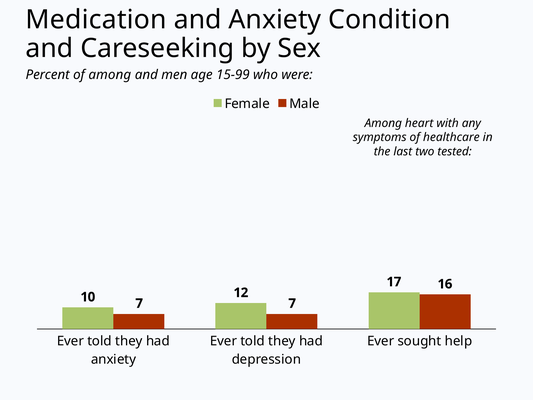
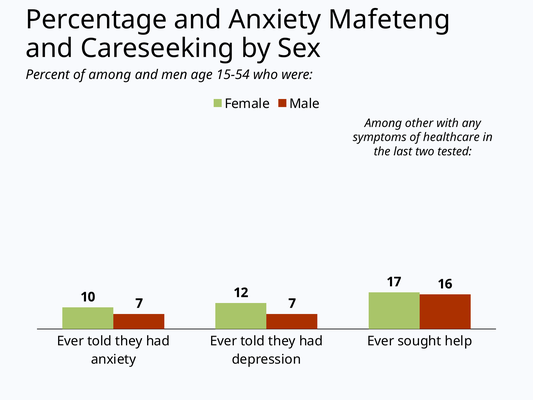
Medication: Medication -> Percentage
Condition: Condition -> Mafeteng
15-99: 15-99 -> 15-54
heart: heart -> other
